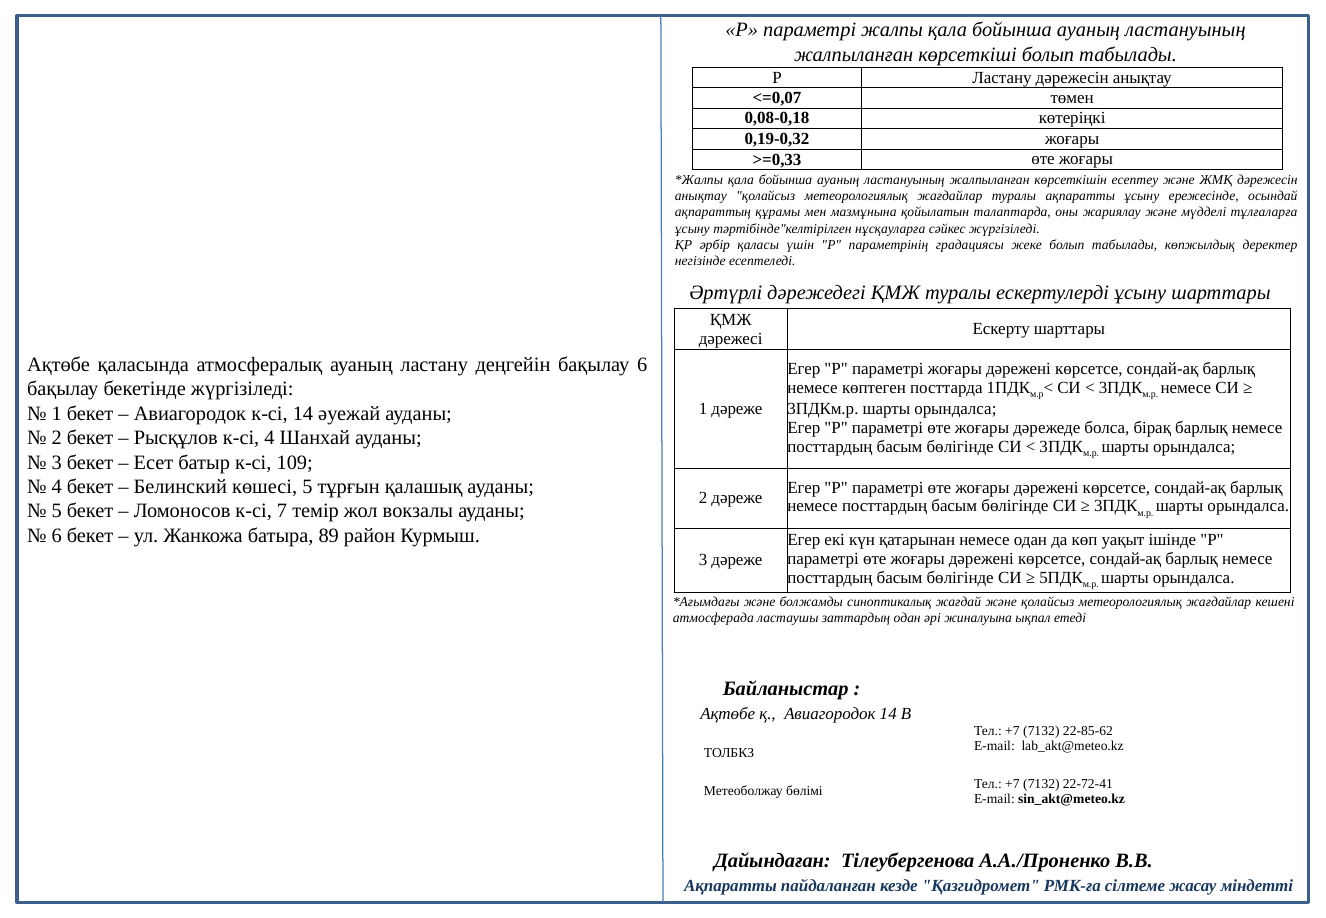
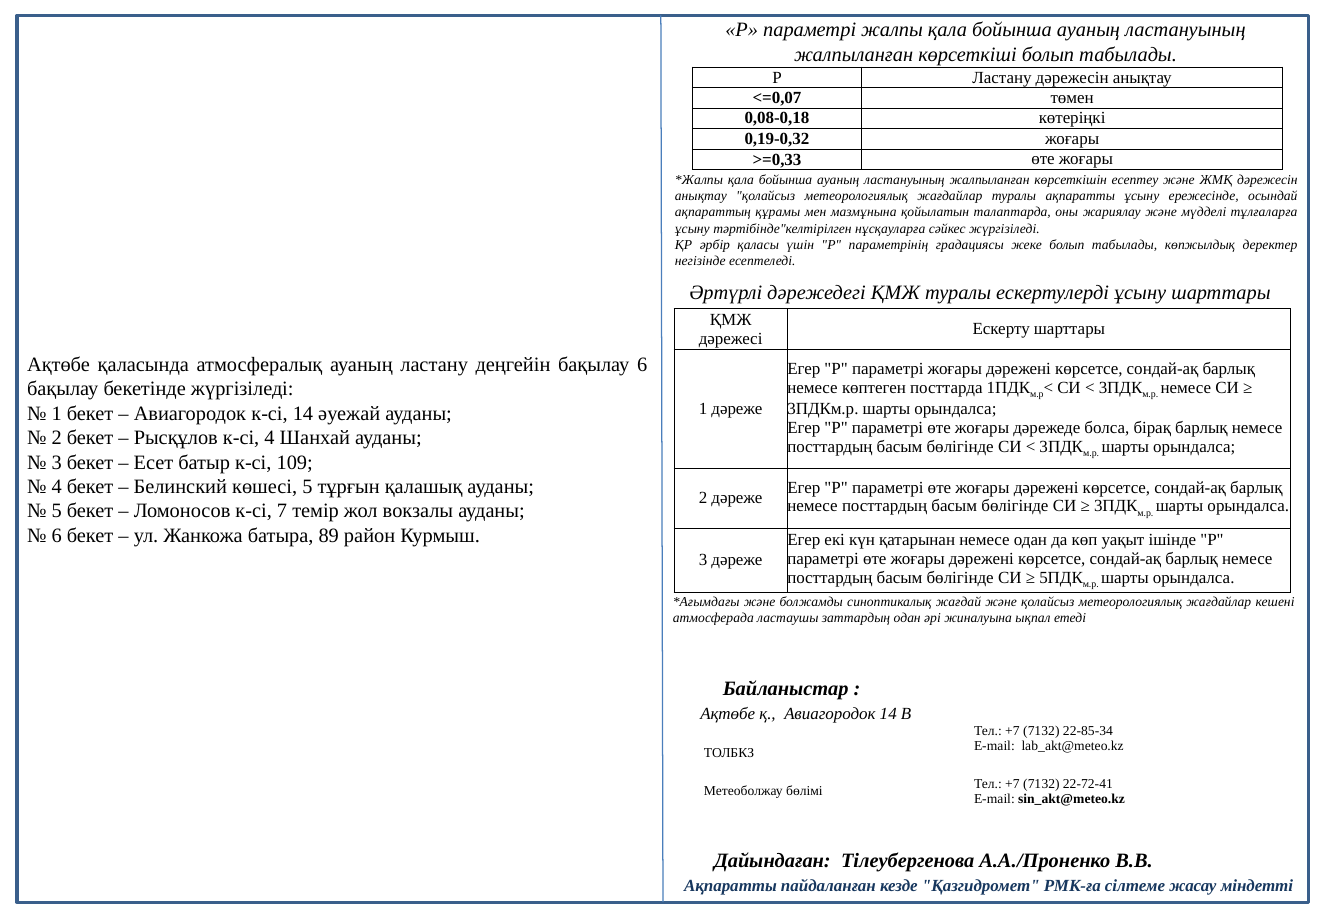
22-85-62: 22-85-62 -> 22-85-34
